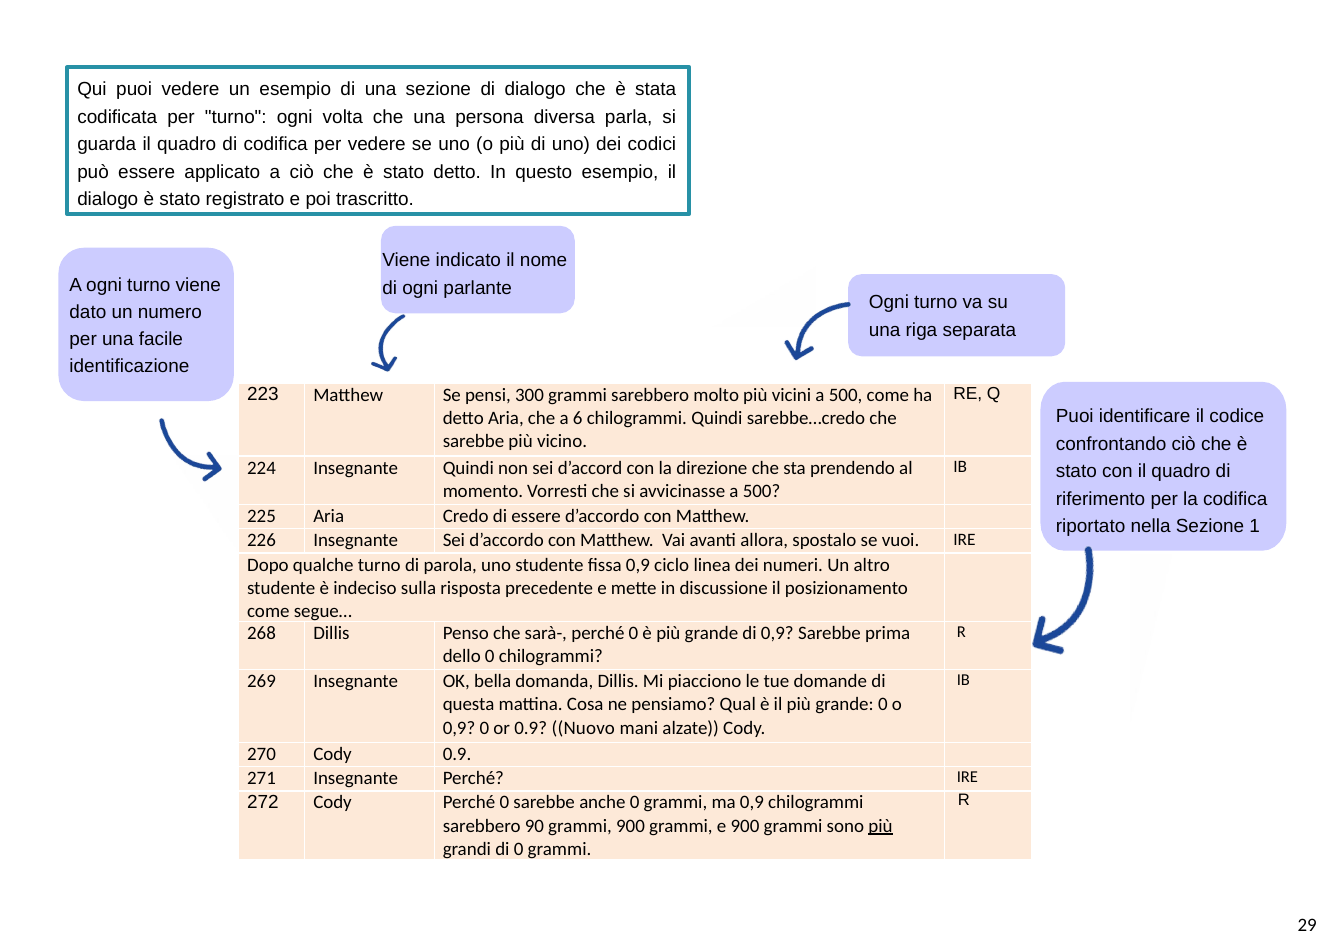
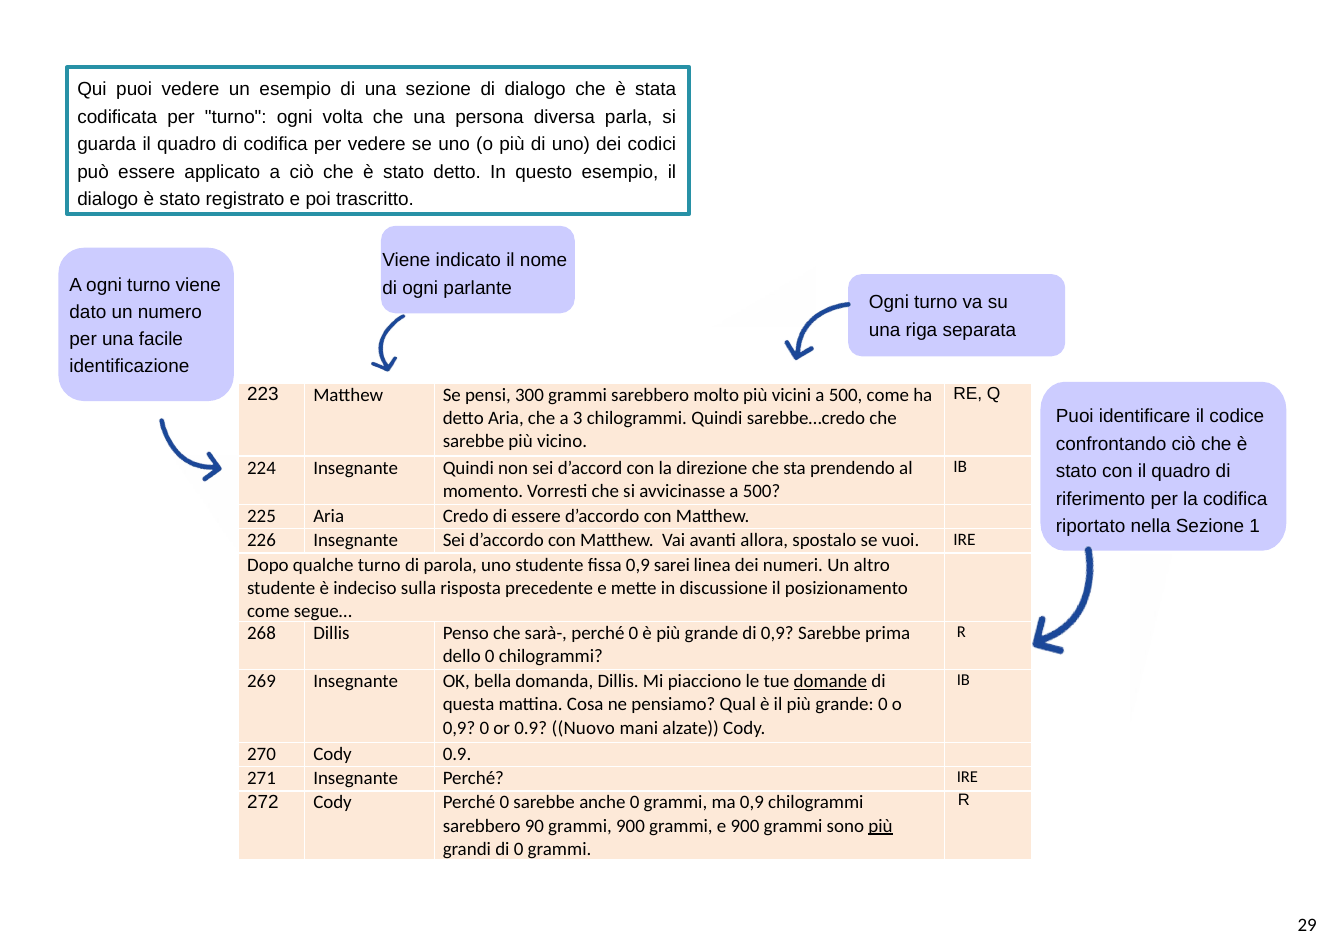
6: 6 -> 3
ciclo: ciclo -> sarei
domande underline: none -> present
